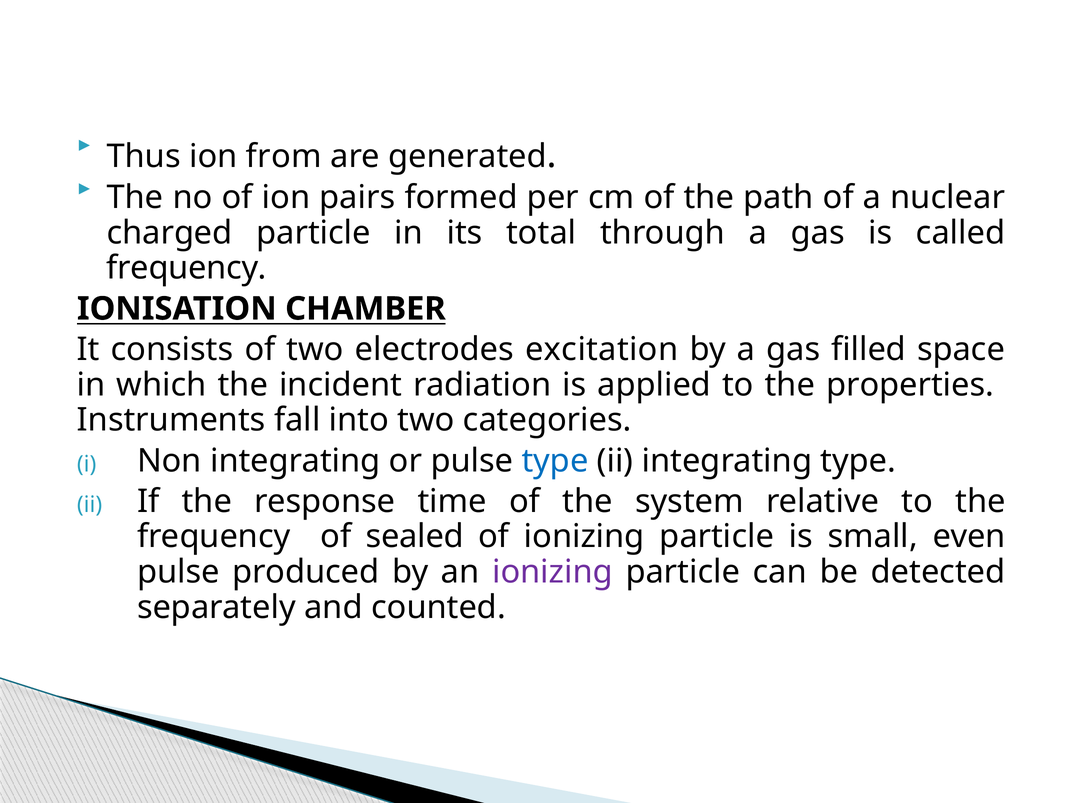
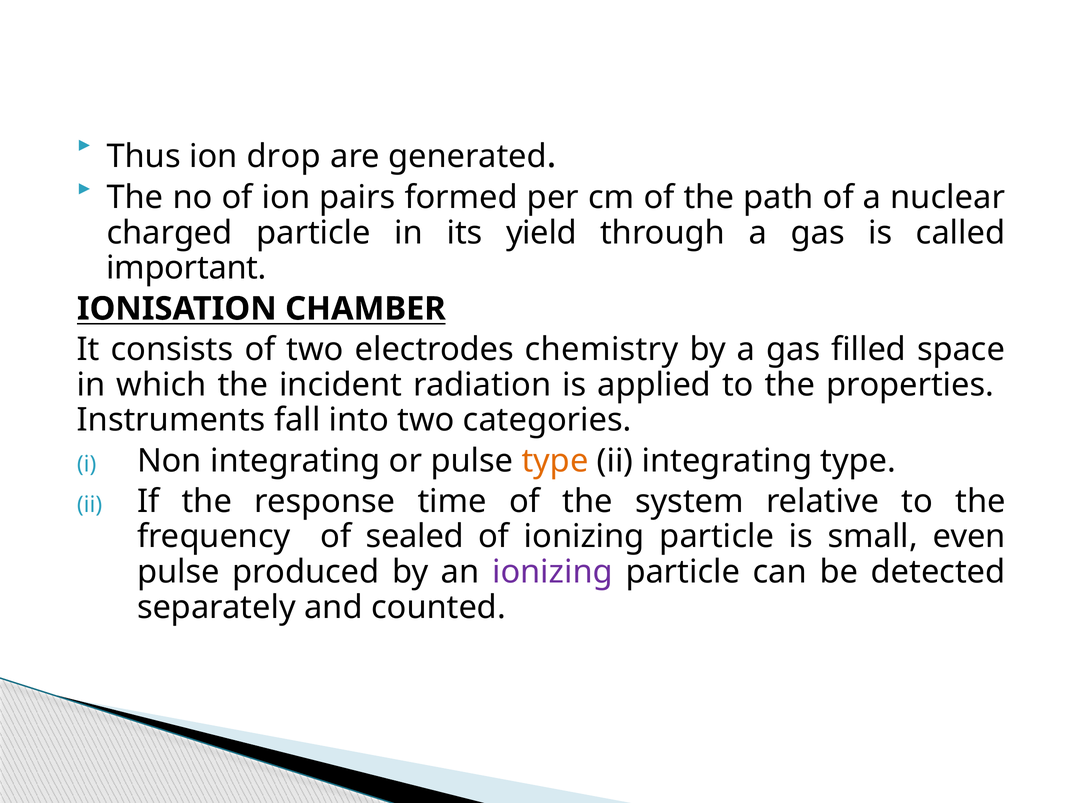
from: from -> drop
total: total -> yield
frequency at (186, 268): frequency -> important
excitation: excitation -> chemistry
type at (555, 460) colour: blue -> orange
